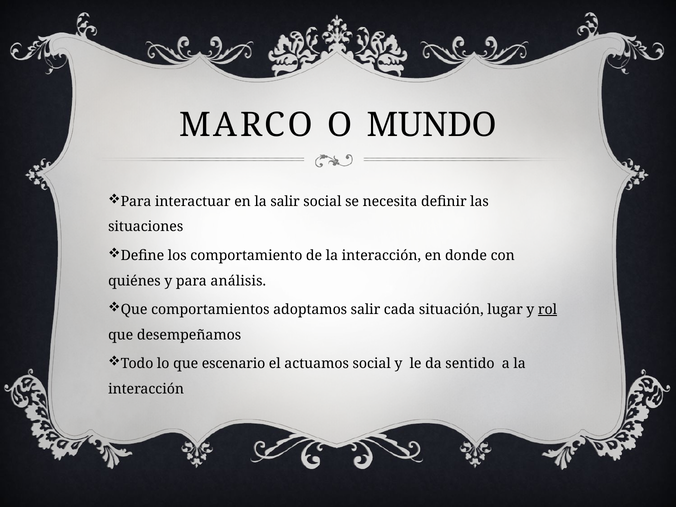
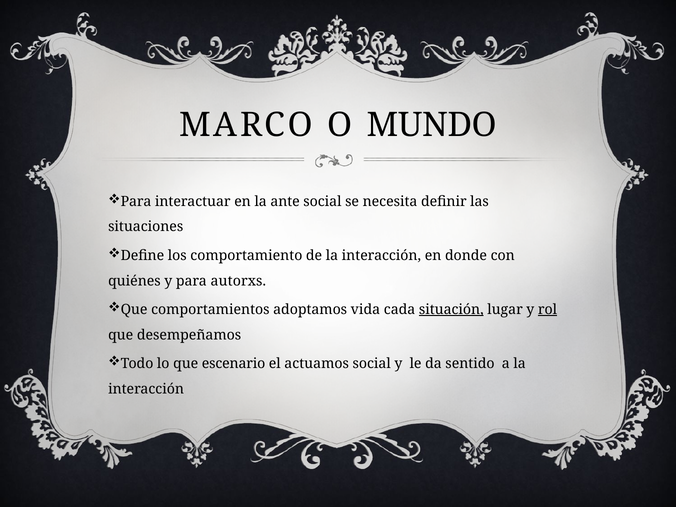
la salir: salir -> ante
análisis: análisis -> autorxs
adoptamos salir: salir -> vida
situación underline: none -> present
